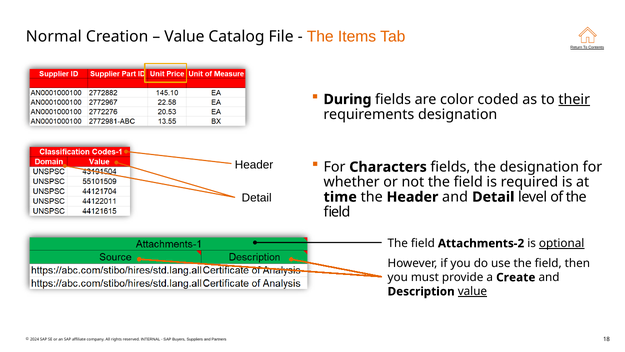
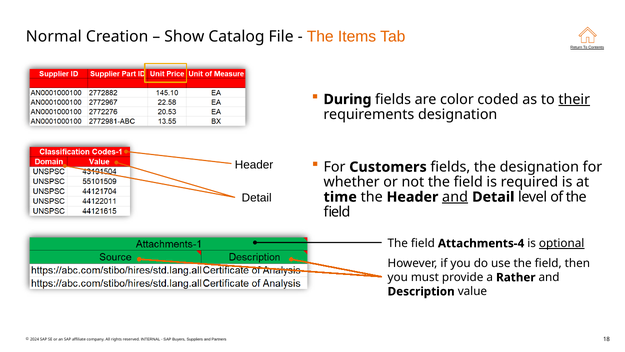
Value at (184, 36): Value -> Show
Characters: Characters -> Customers
and at (455, 197) underline: none -> present
Attachments-2: Attachments-2 -> Attachments-4
Create: Create -> Rather
value at (472, 291) underline: present -> none
